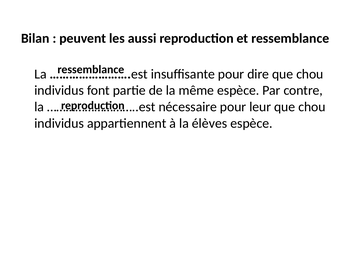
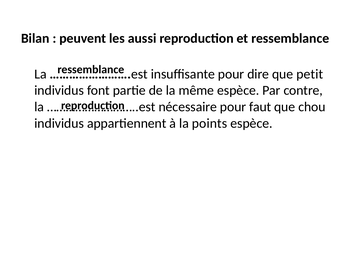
dire que chou: chou -> petit
leur: leur -> faut
élèves: élèves -> points
